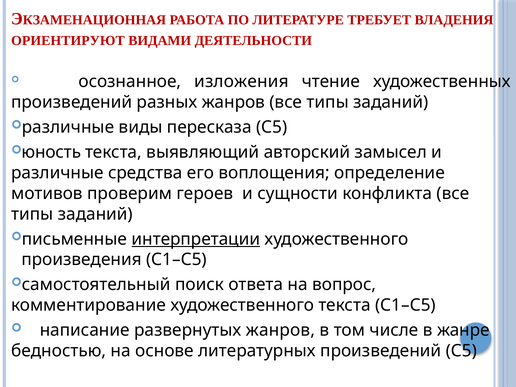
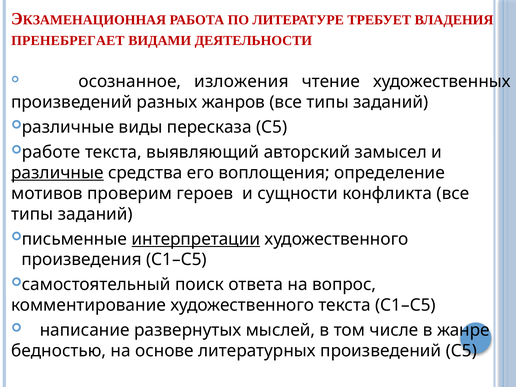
ОРИЕНТИРУЮТ: ОРИЕНТИРУЮТ -> ПРЕНЕБРЕГАЕТ
юность: юность -> работе
различные at (57, 173) underline: none -> present
развернутых жанров: жанров -> мыслей
